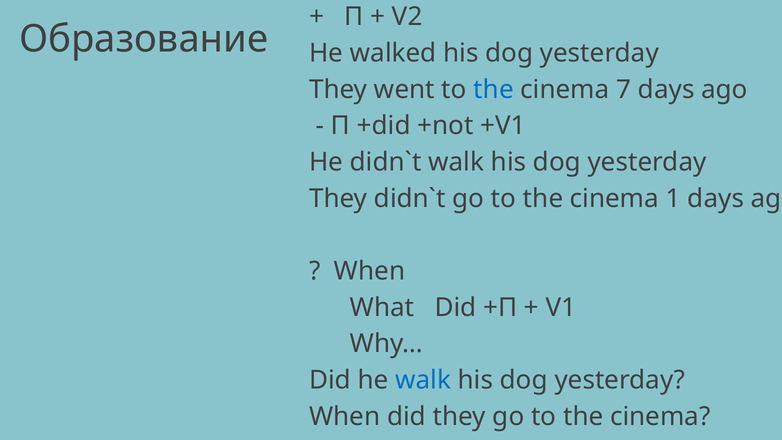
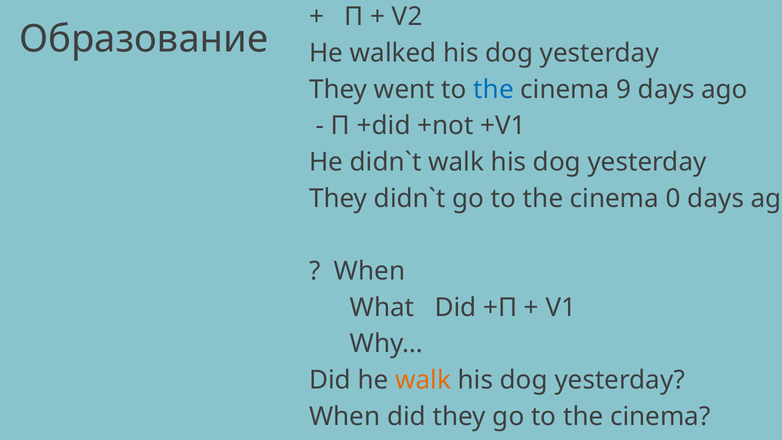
7: 7 -> 9
1: 1 -> 0
walk at (423, 380) colour: blue -> orange
